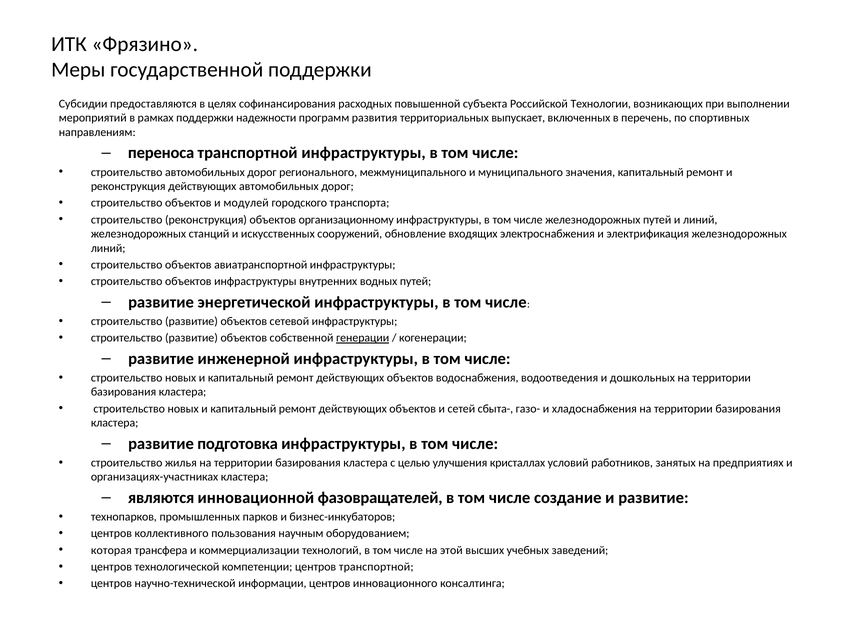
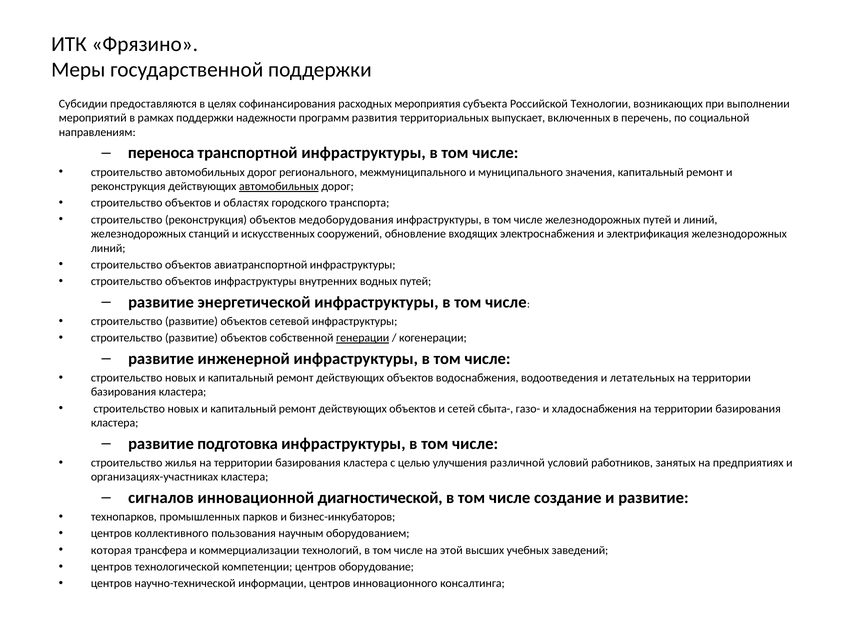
повышенной: повышенной -> мероприятия
спортивных: спортивных -> социальной
автомобильных at (279, 186) underline: none -> present
модулей: модулей -> областях
организационному: организационному -> медоборудования
дошкольных: дошкольных -> летательных
кристаллах: кристаллах -> различной
являются: являются -> сигналов
фазовращателей: фазовращателей -> диагностической
центров транспортной: транспортной -> оборудование
